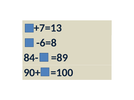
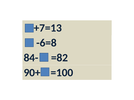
=89: =89 -> =82
